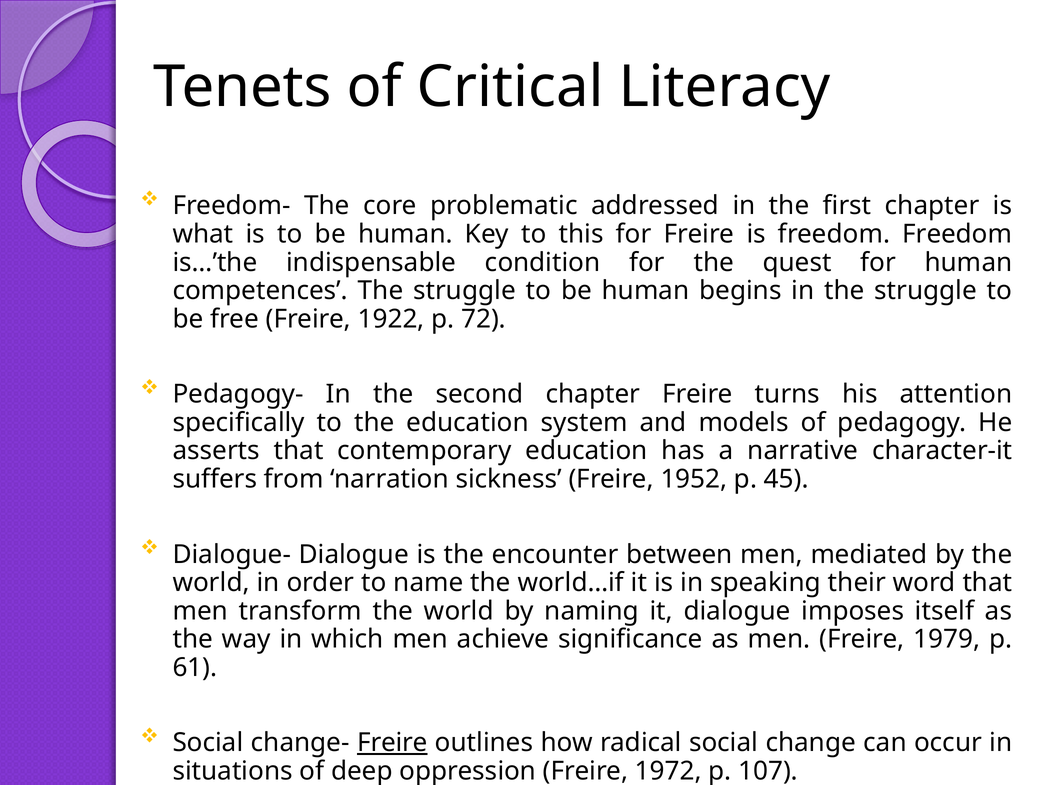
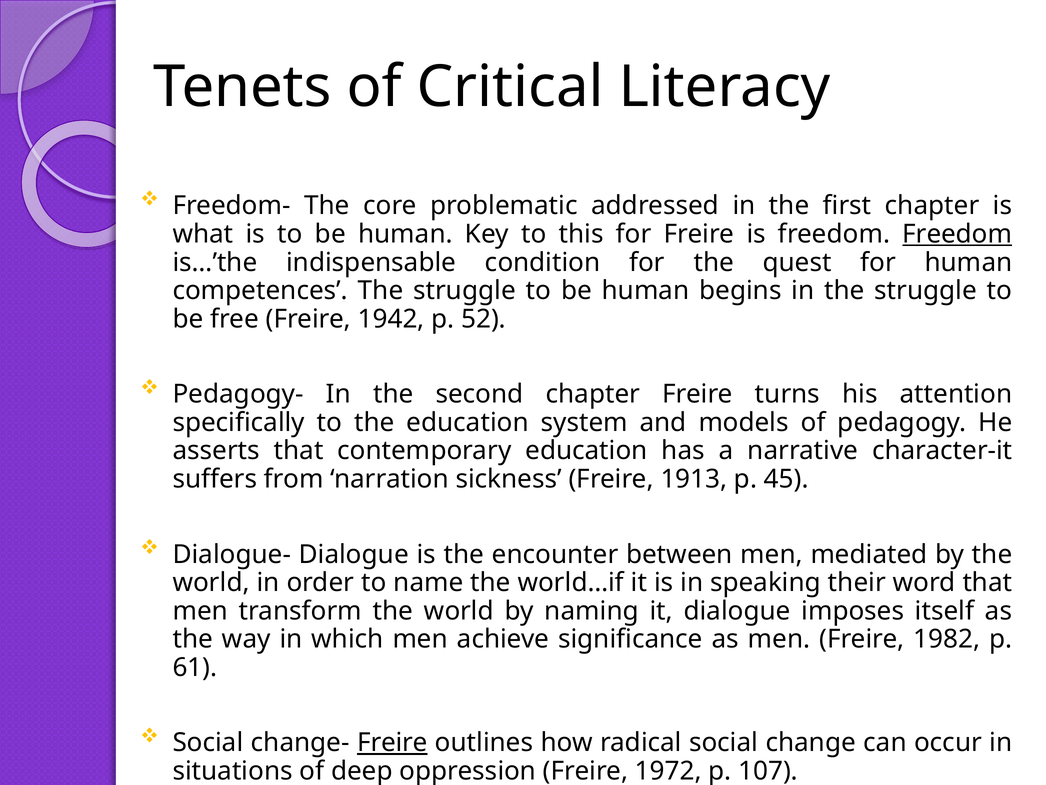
Freedom at (957, 234) underline: none -> present
1922: 1922 -> 1942
72: 72 -> 52
1952: 1952 -> 1913
1979: 1979 -> 1982
